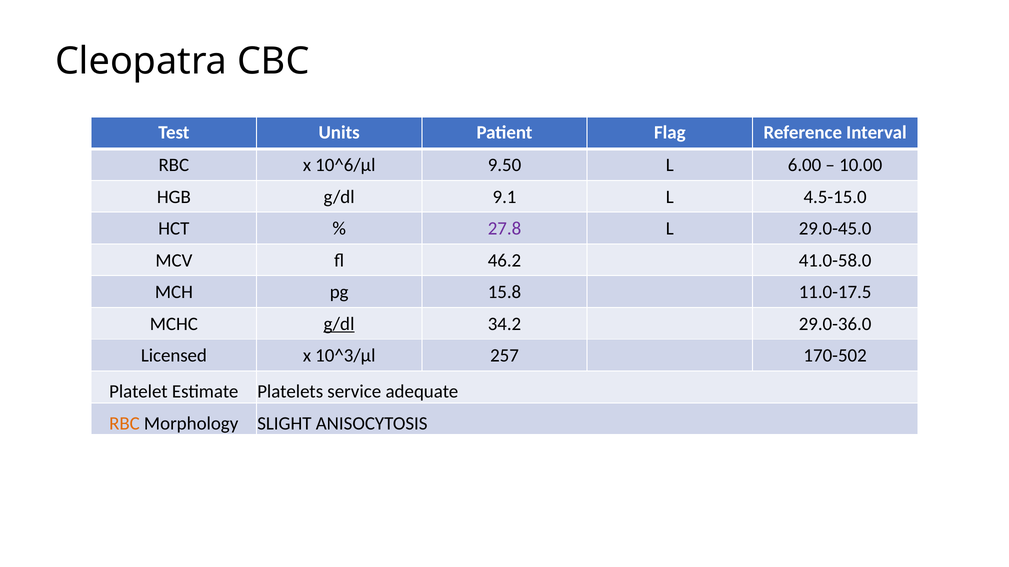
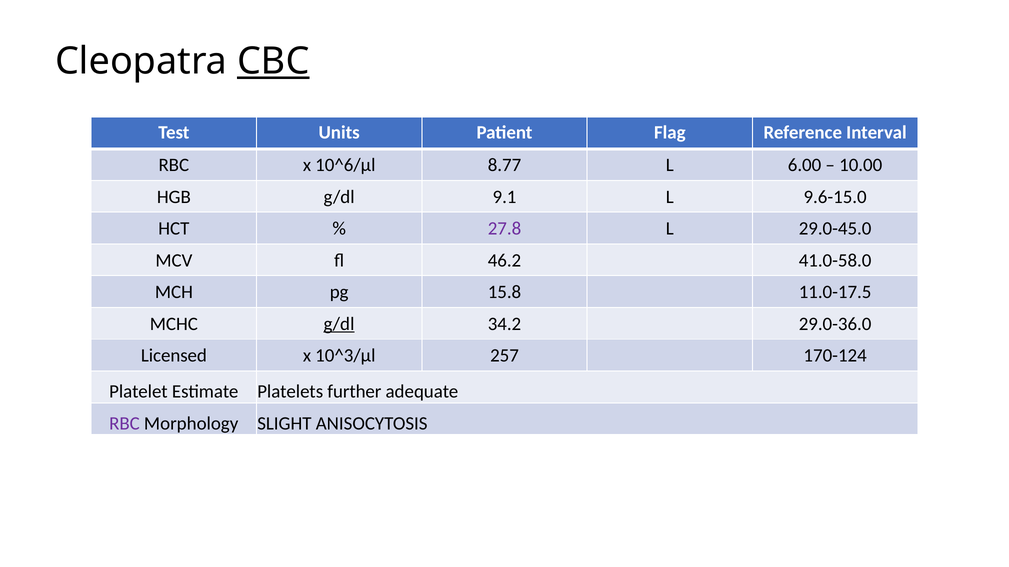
CBC underline: none -> present
9.50: 9.50 -> 8.77
4.5-15.0: 4.5-15.0 -> 9.6-15.0
170-502: 170-502 -> 170-124
service: service -> further
RBC at (125, 424) colour: orange -> purple
